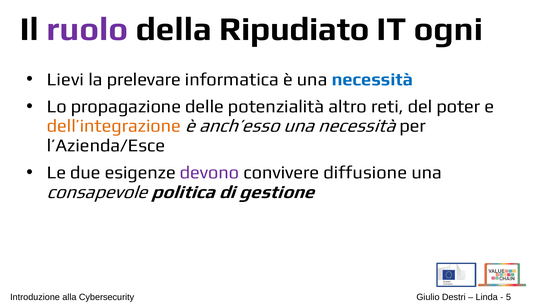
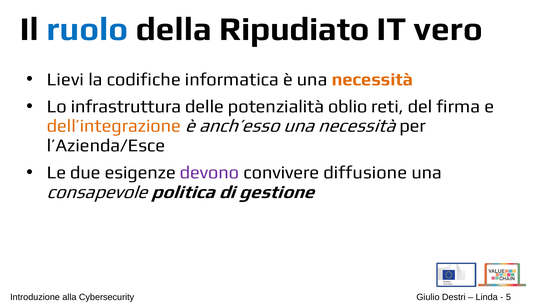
ruolo colour: purple -> blue
ogni: ogni -> vero
prelevare: prelevare -> codifiche
necessità at (372, 80) colour: blue -> orange
propagazione: propagazione -> infrastruttura
altro: altro -> oblio
poter: poter -> firma
